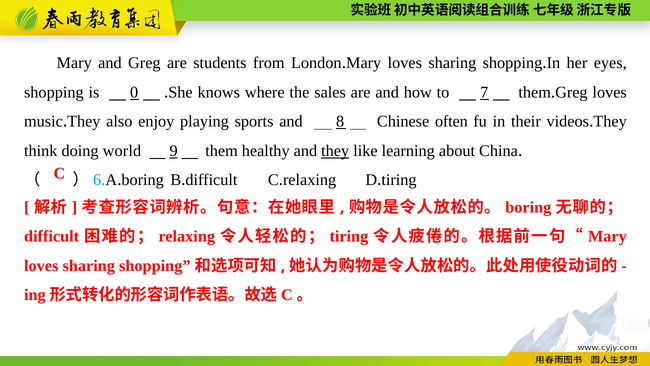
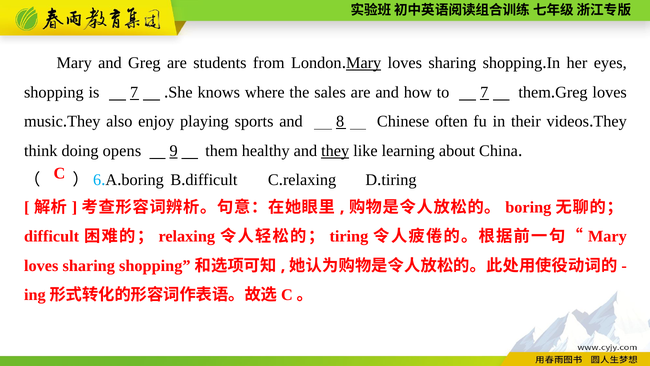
Mary at (364, 63) underline: none -> present
is 0: 0 -> 7
world: world -> opens
